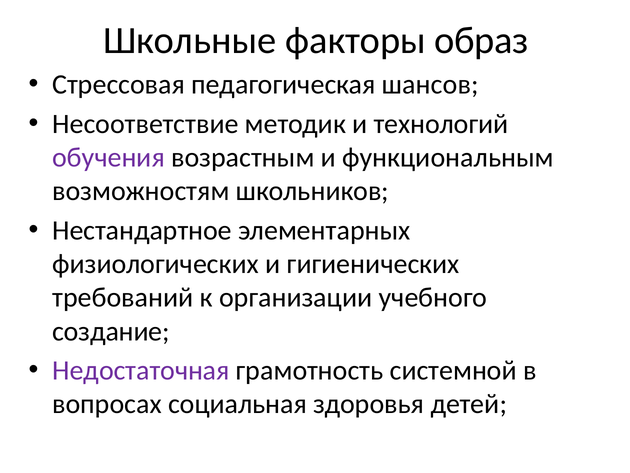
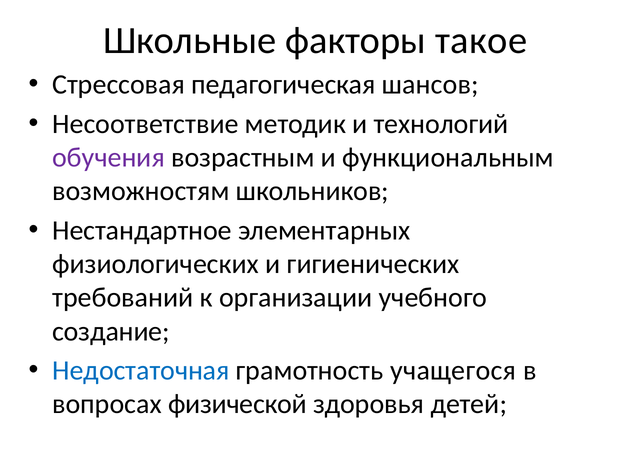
образ: образ -> такое
Недостаточная colour: purple -> blue
системной: системной -> учащегося
социальная: социальная -> физической
